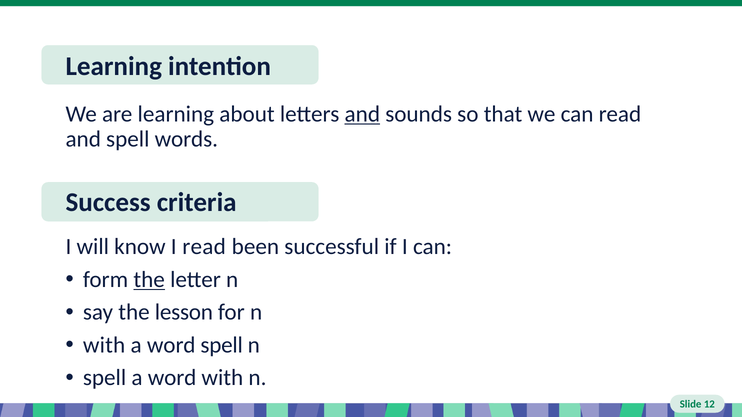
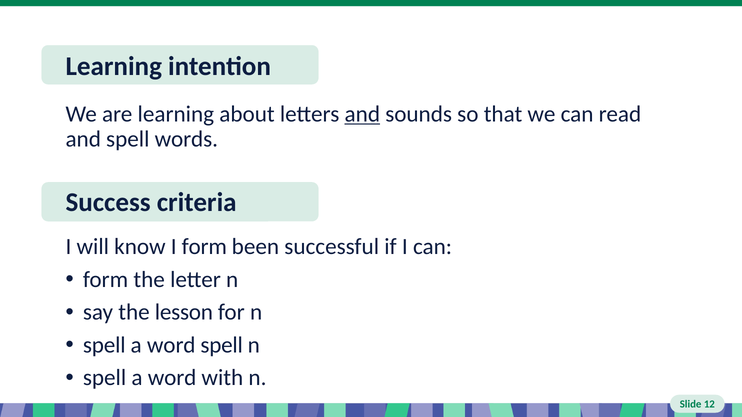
I read: read -> form
the at (149, 280) underline: present -> none
with at (104, 345): with -> spell
